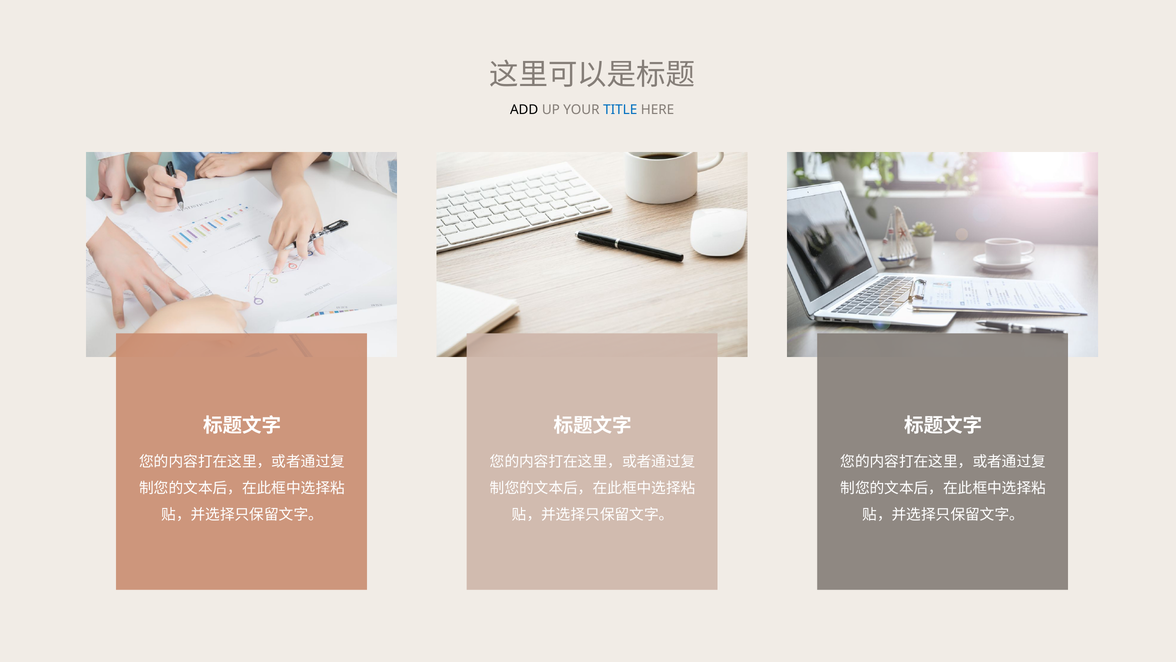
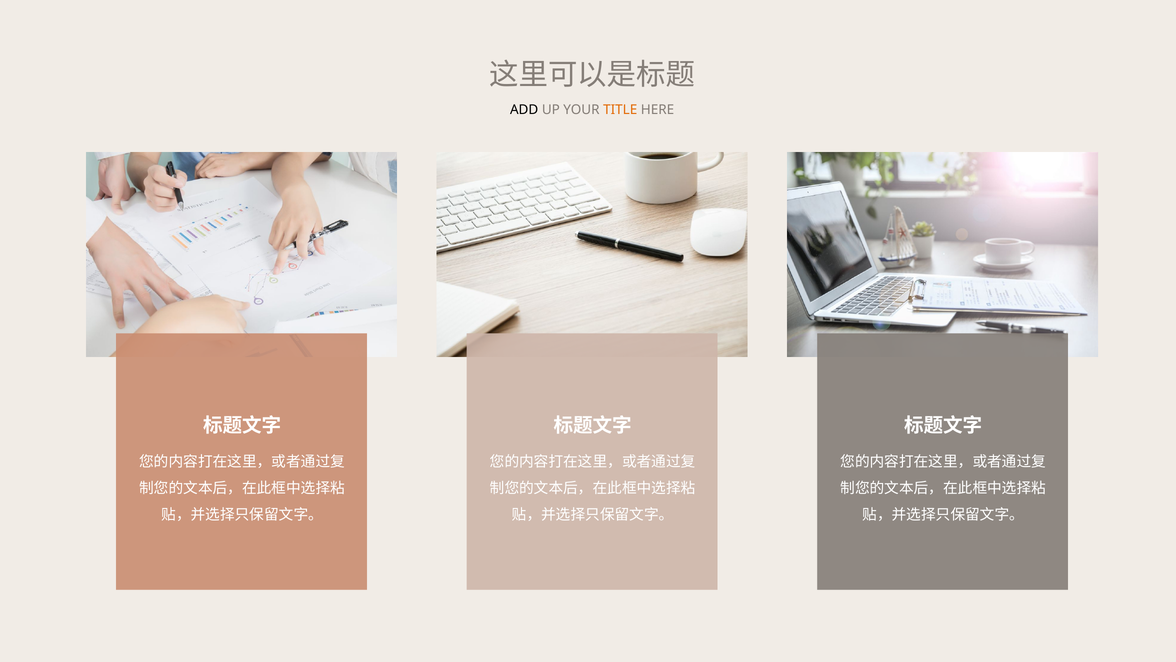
TITLE colour: blue -> orange
